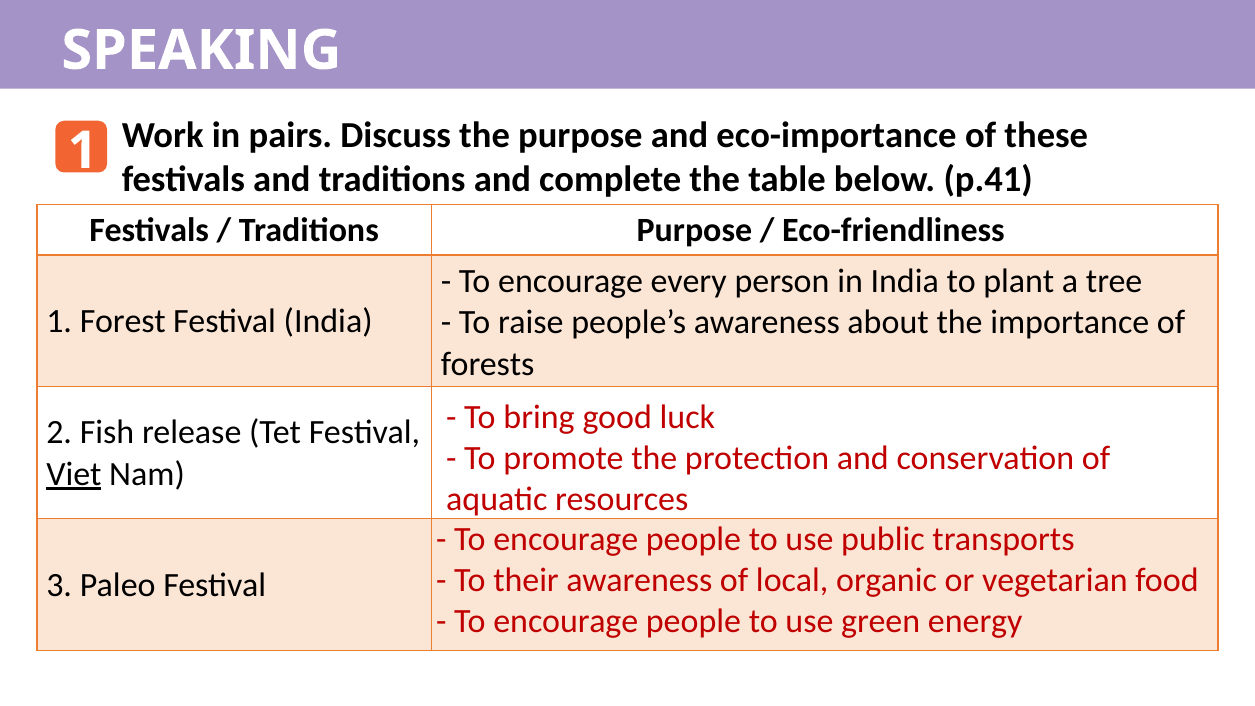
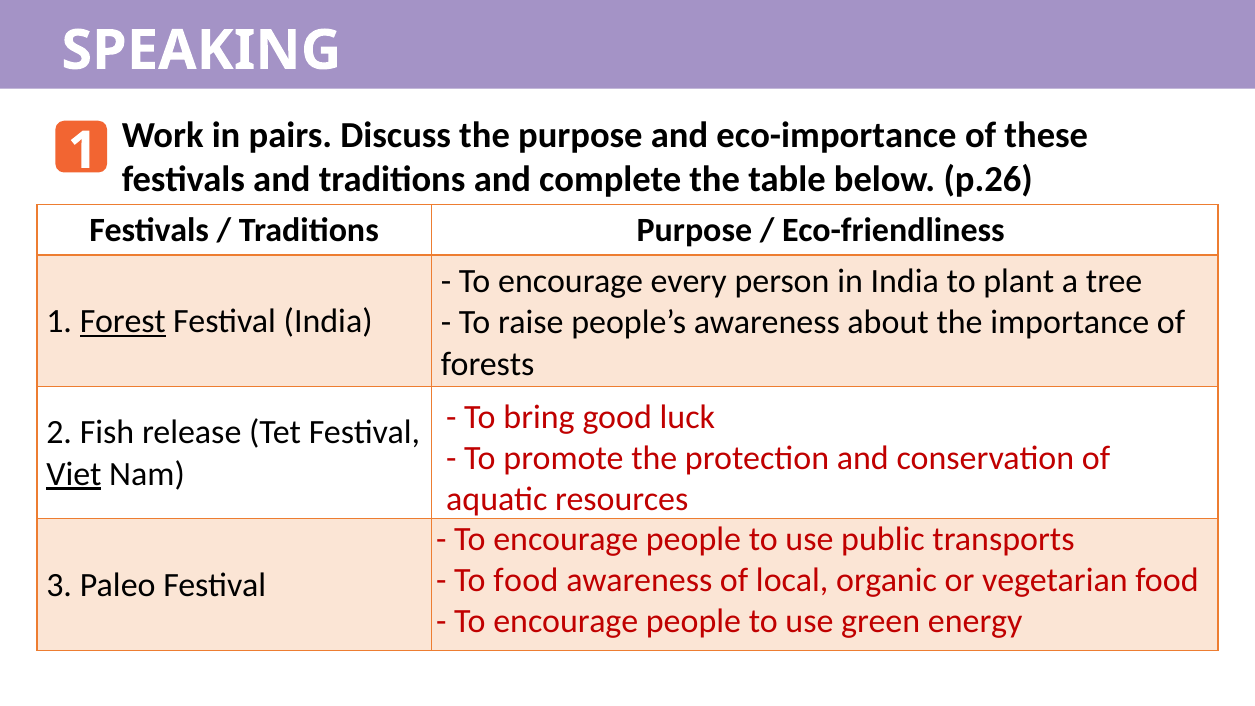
p.41: p.41 -> p.26
Forest underline: none -> present
To their: their -> food
